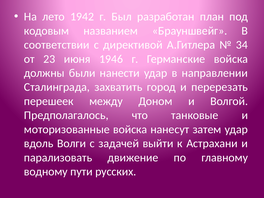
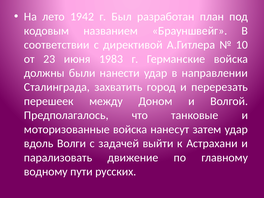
34: 34 -> 10
1946: 1946 -> 1983
